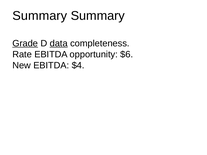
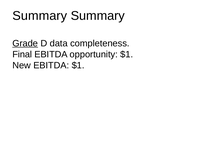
data underline: present -> none
Rate: Rate -> Final
opportunity $6: $6 -> $1
EBITDA $4: $4 -> $1
